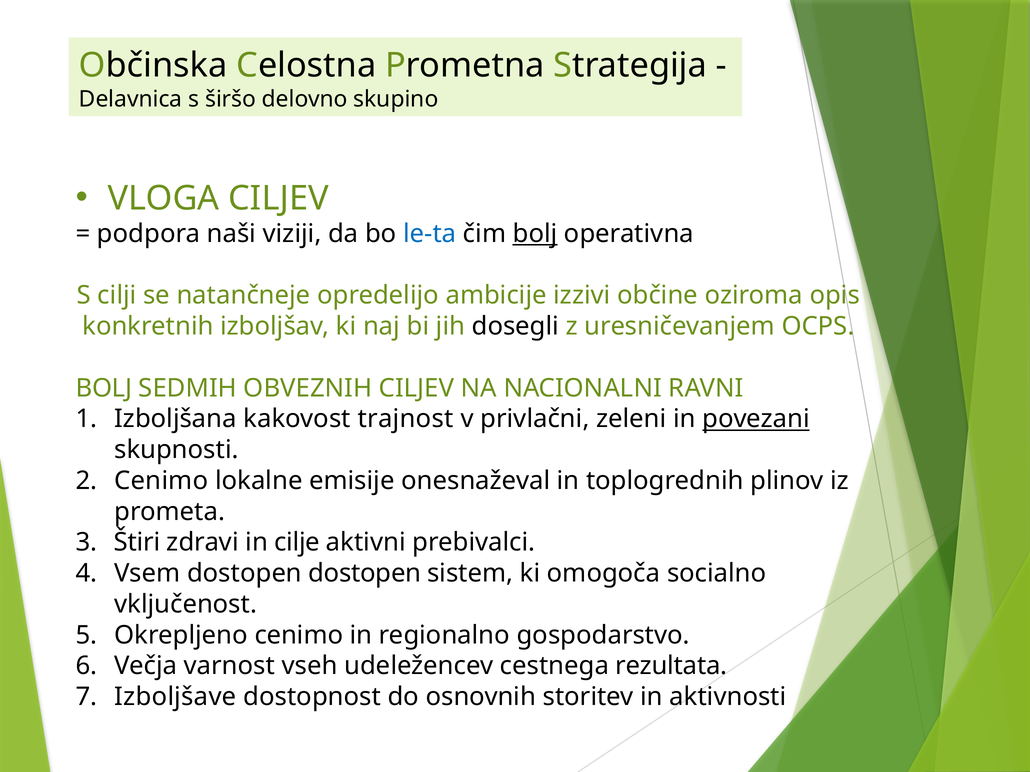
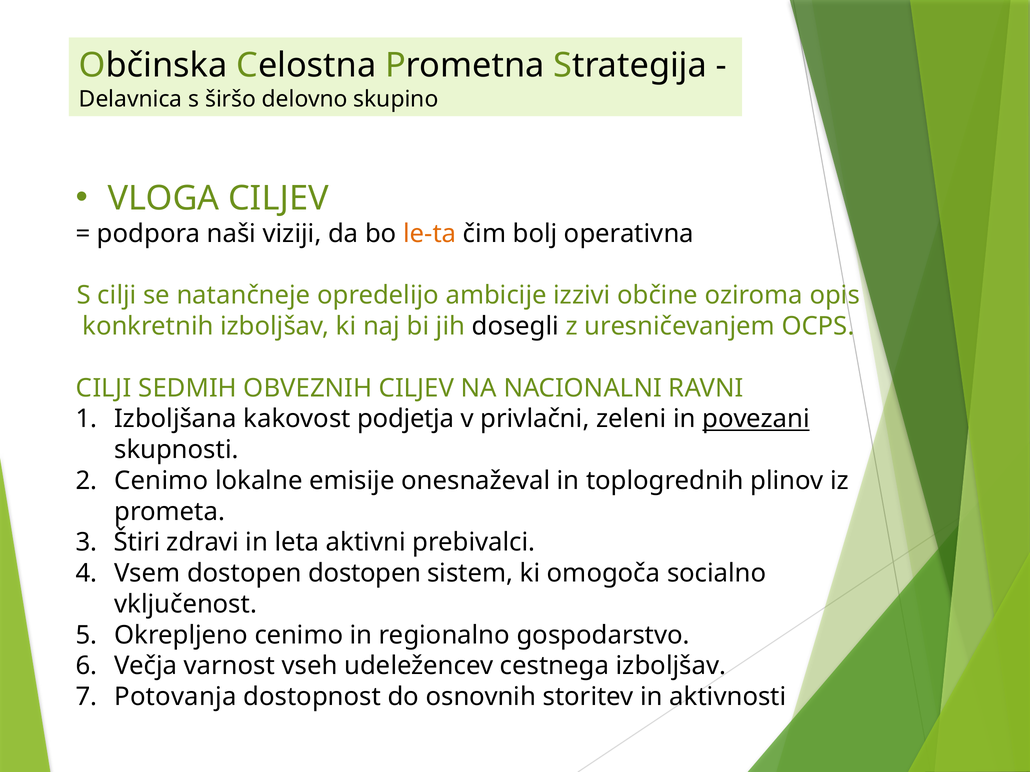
le-ta colour: blue -> orange
bolj at (535, 234) underline: present -> none
BOLJ at (104, 388): BOLJ -> CILJI
trajnost: trajnost -> podjetja
cilje: cilje -> leta
cestnega rezultata: rezultata -> izboljšav
Izboljšave: Izboljšave -> Potovanja
